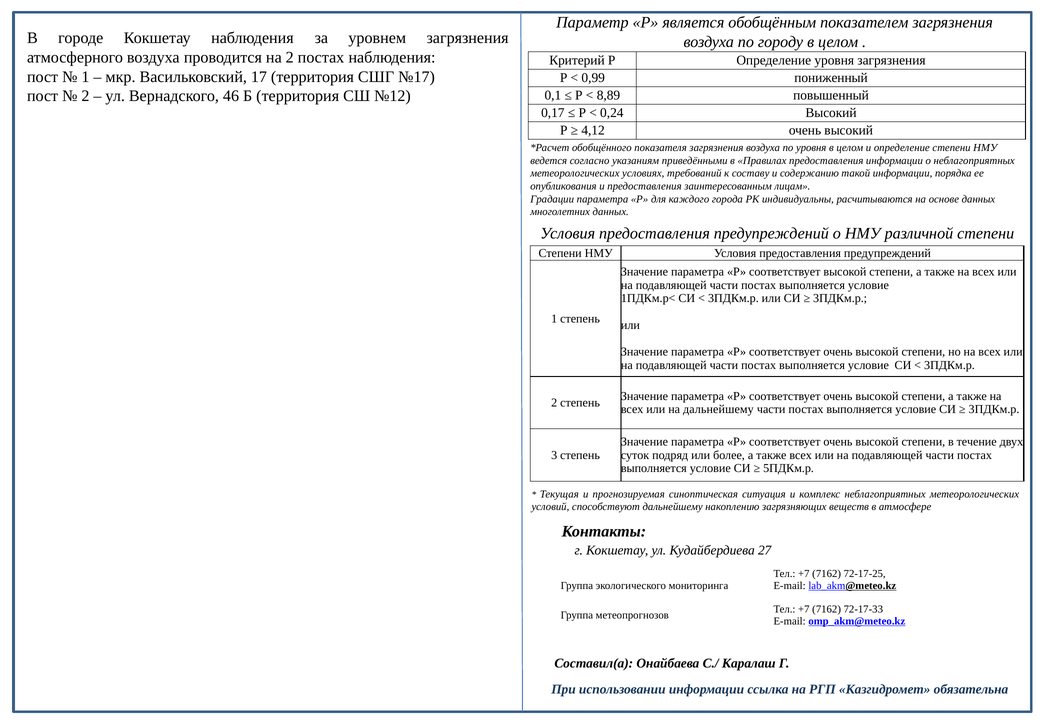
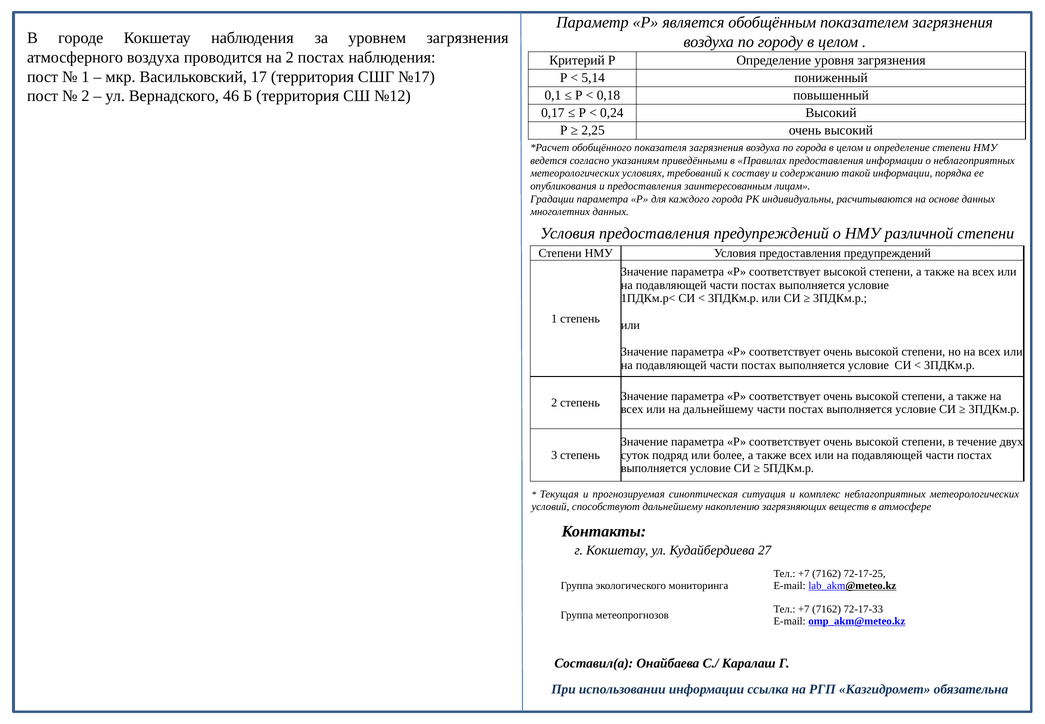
0,99: 0,99 -> 5,14
8,89: 8,89 -> 0,18
4,12: 4,12 -> 2,25
по уровня: уровня -> города
